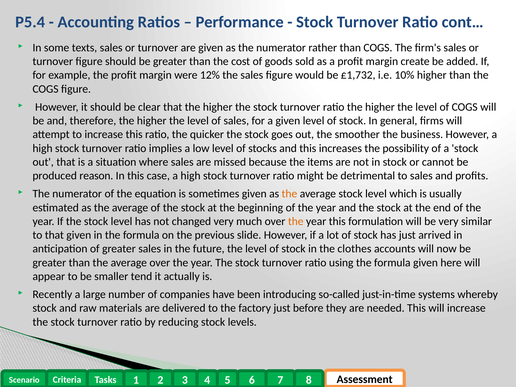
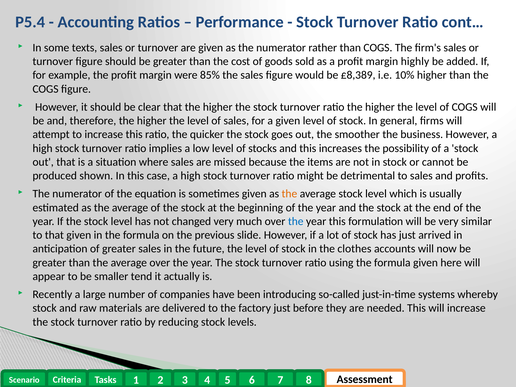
create: create -> highly
12%: 12% -> 85%
£1,732: £1,732 -> £8,389
reason: reason -> shown
the at (296, 221) colour: orange -> blue
